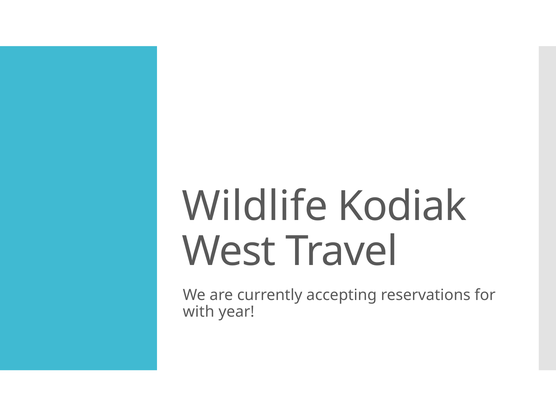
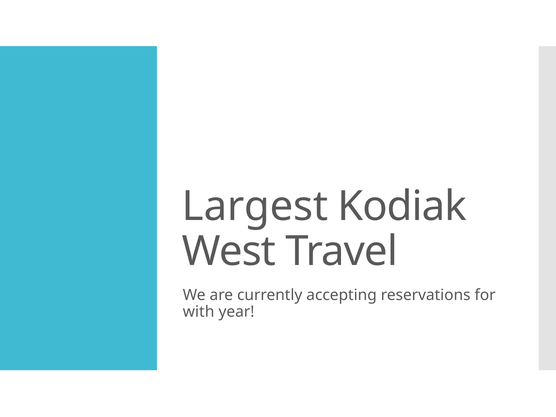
Wildlife: Wildlife -> Largest
